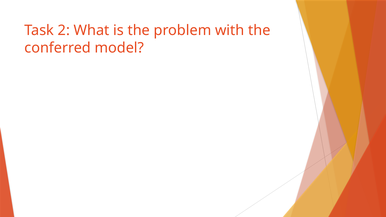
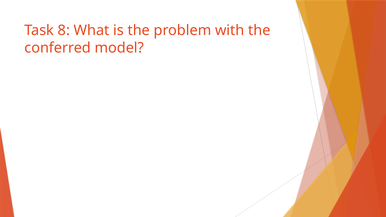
2: 2 -> 8
